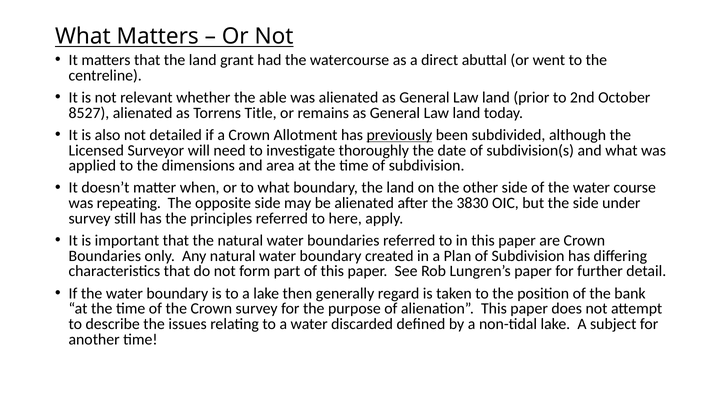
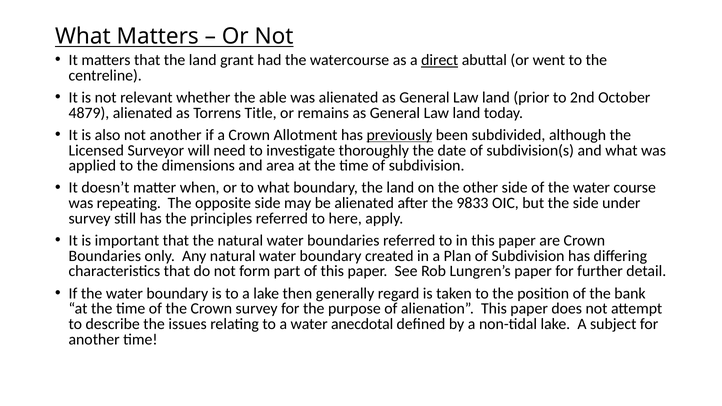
direct underline: none -> present
8527: 8527 -> 4879
not detailed: detailed -> another
3830: 3830 -> 9833
discarded: discarded -> anecdotal
